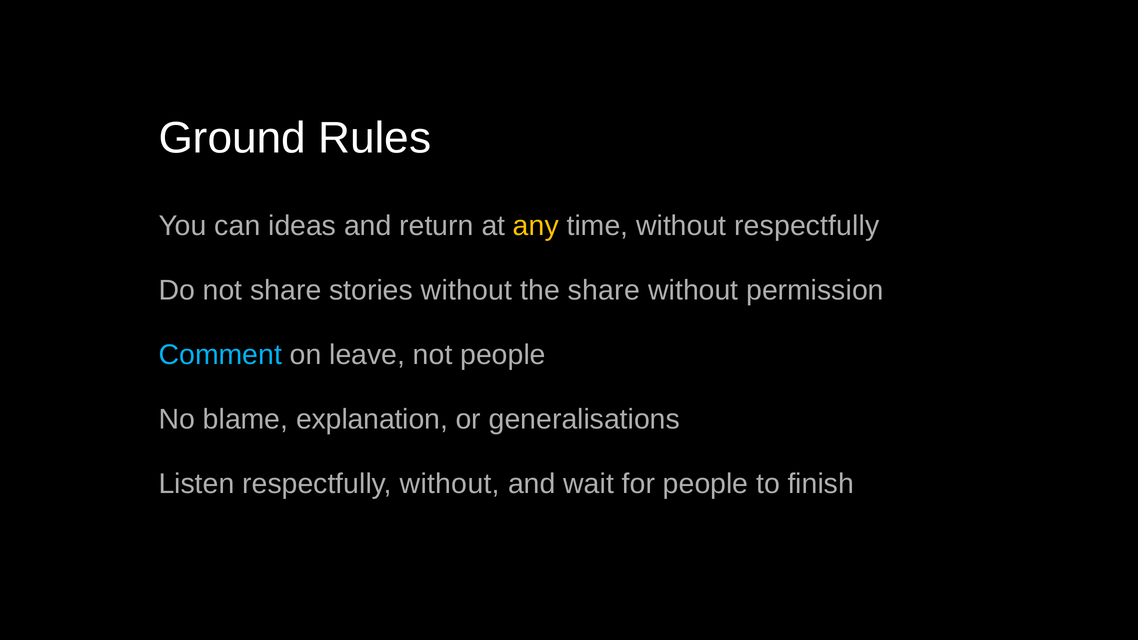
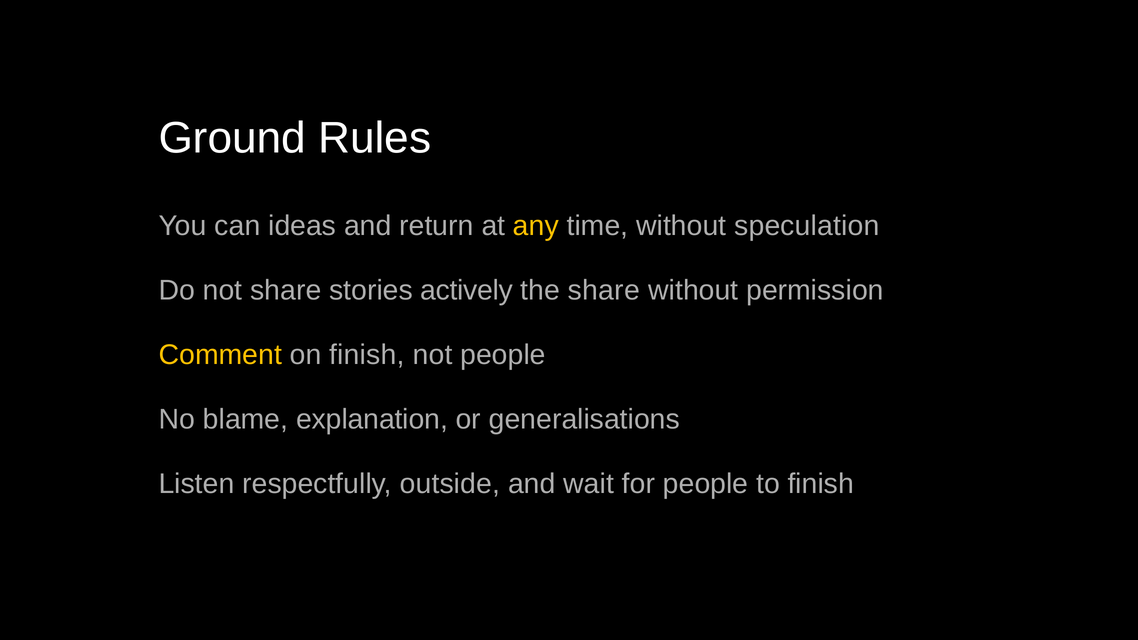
without respectfully: respectfully -> speculation
stories without: without -> actively
Comment colour: light blue -> yellow
on leave: leave -> finish
respectfully without: without -> outside
